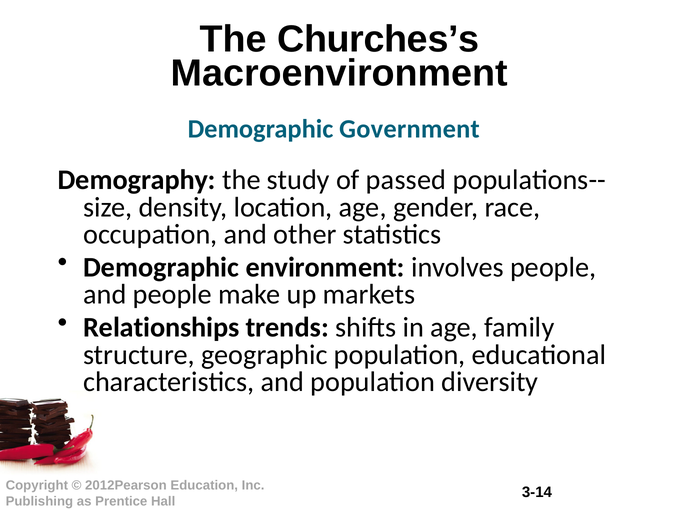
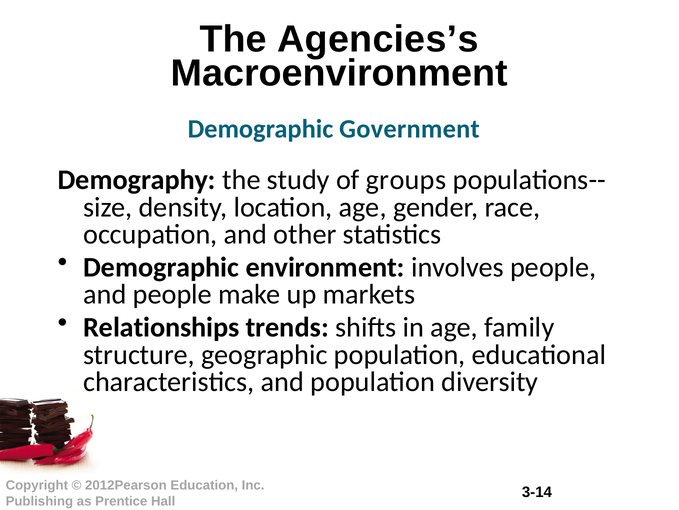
Churches’s: Churches’s -> Agencies’s
passed: passed -> groups
